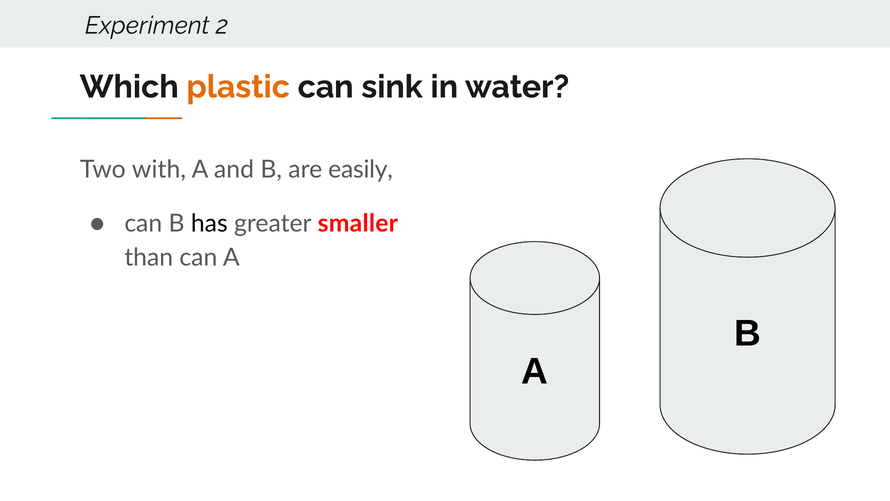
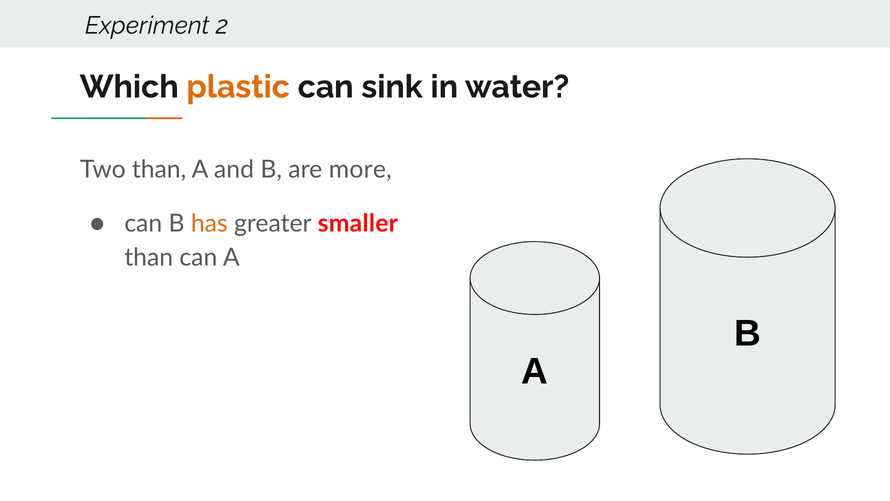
Two with: with -> than
easily: easily -> more
has colour: black -> orange
